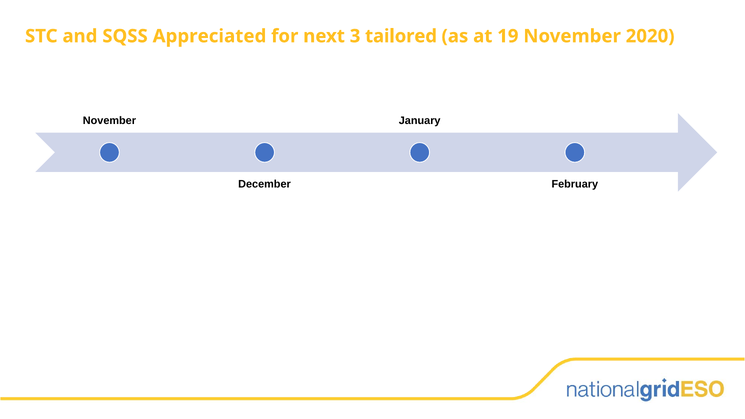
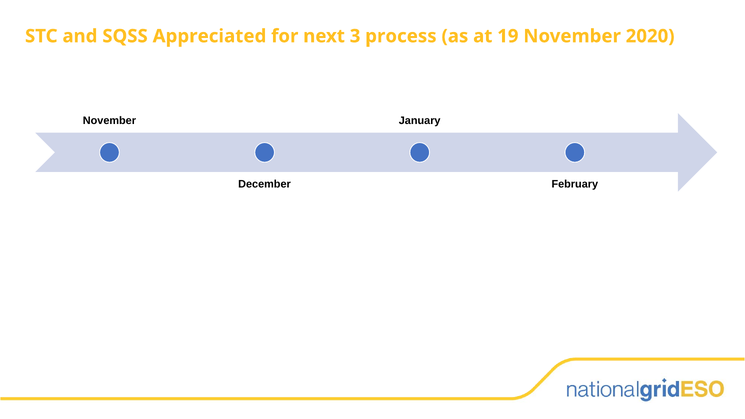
tailored: tailored -> process
